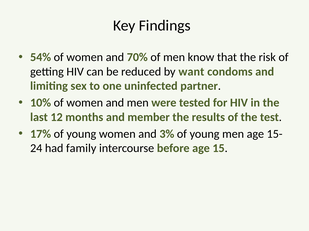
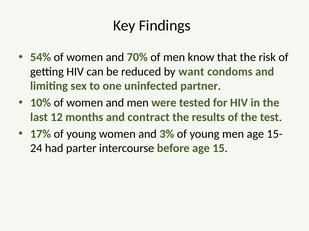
member: member -> contract
family: family -> parter
